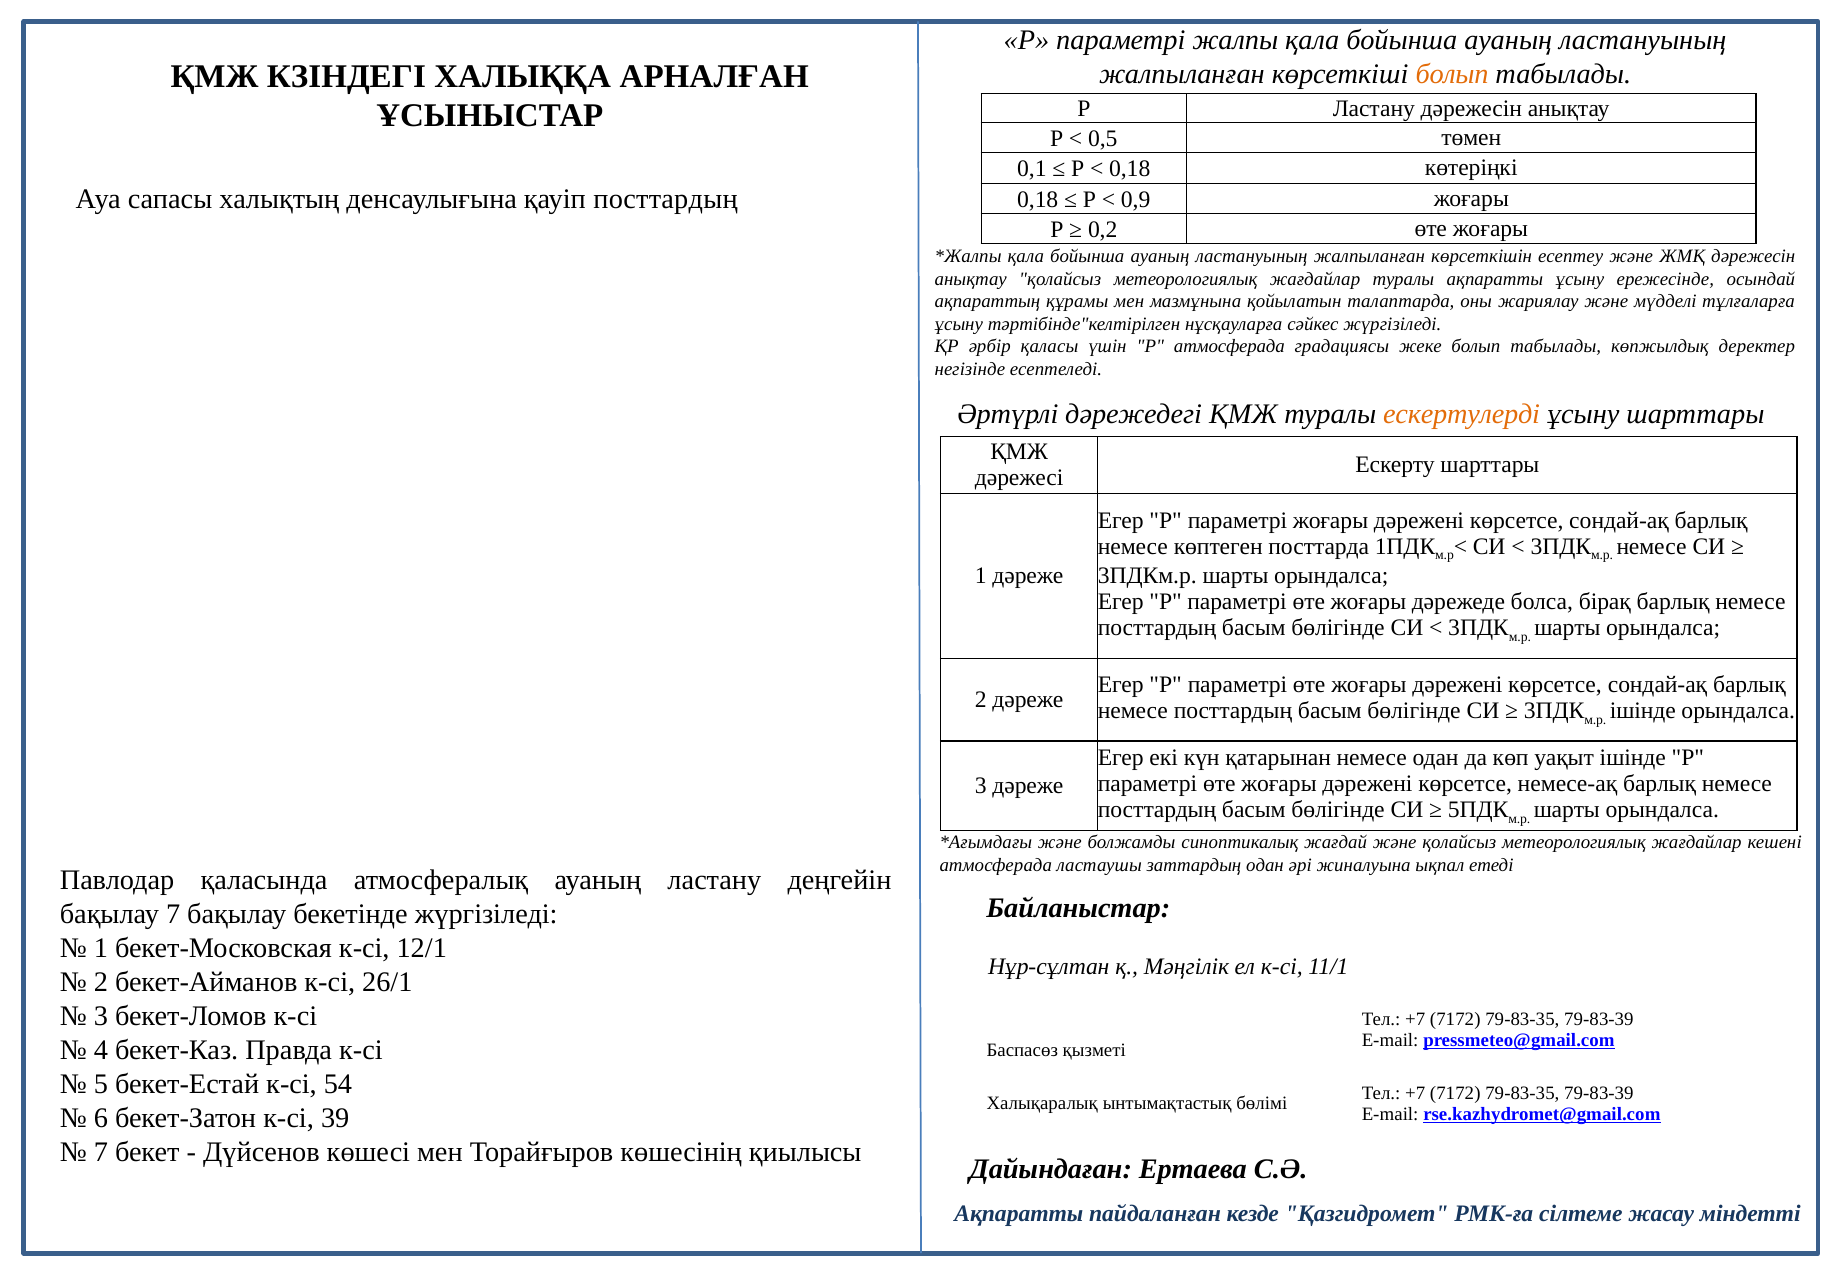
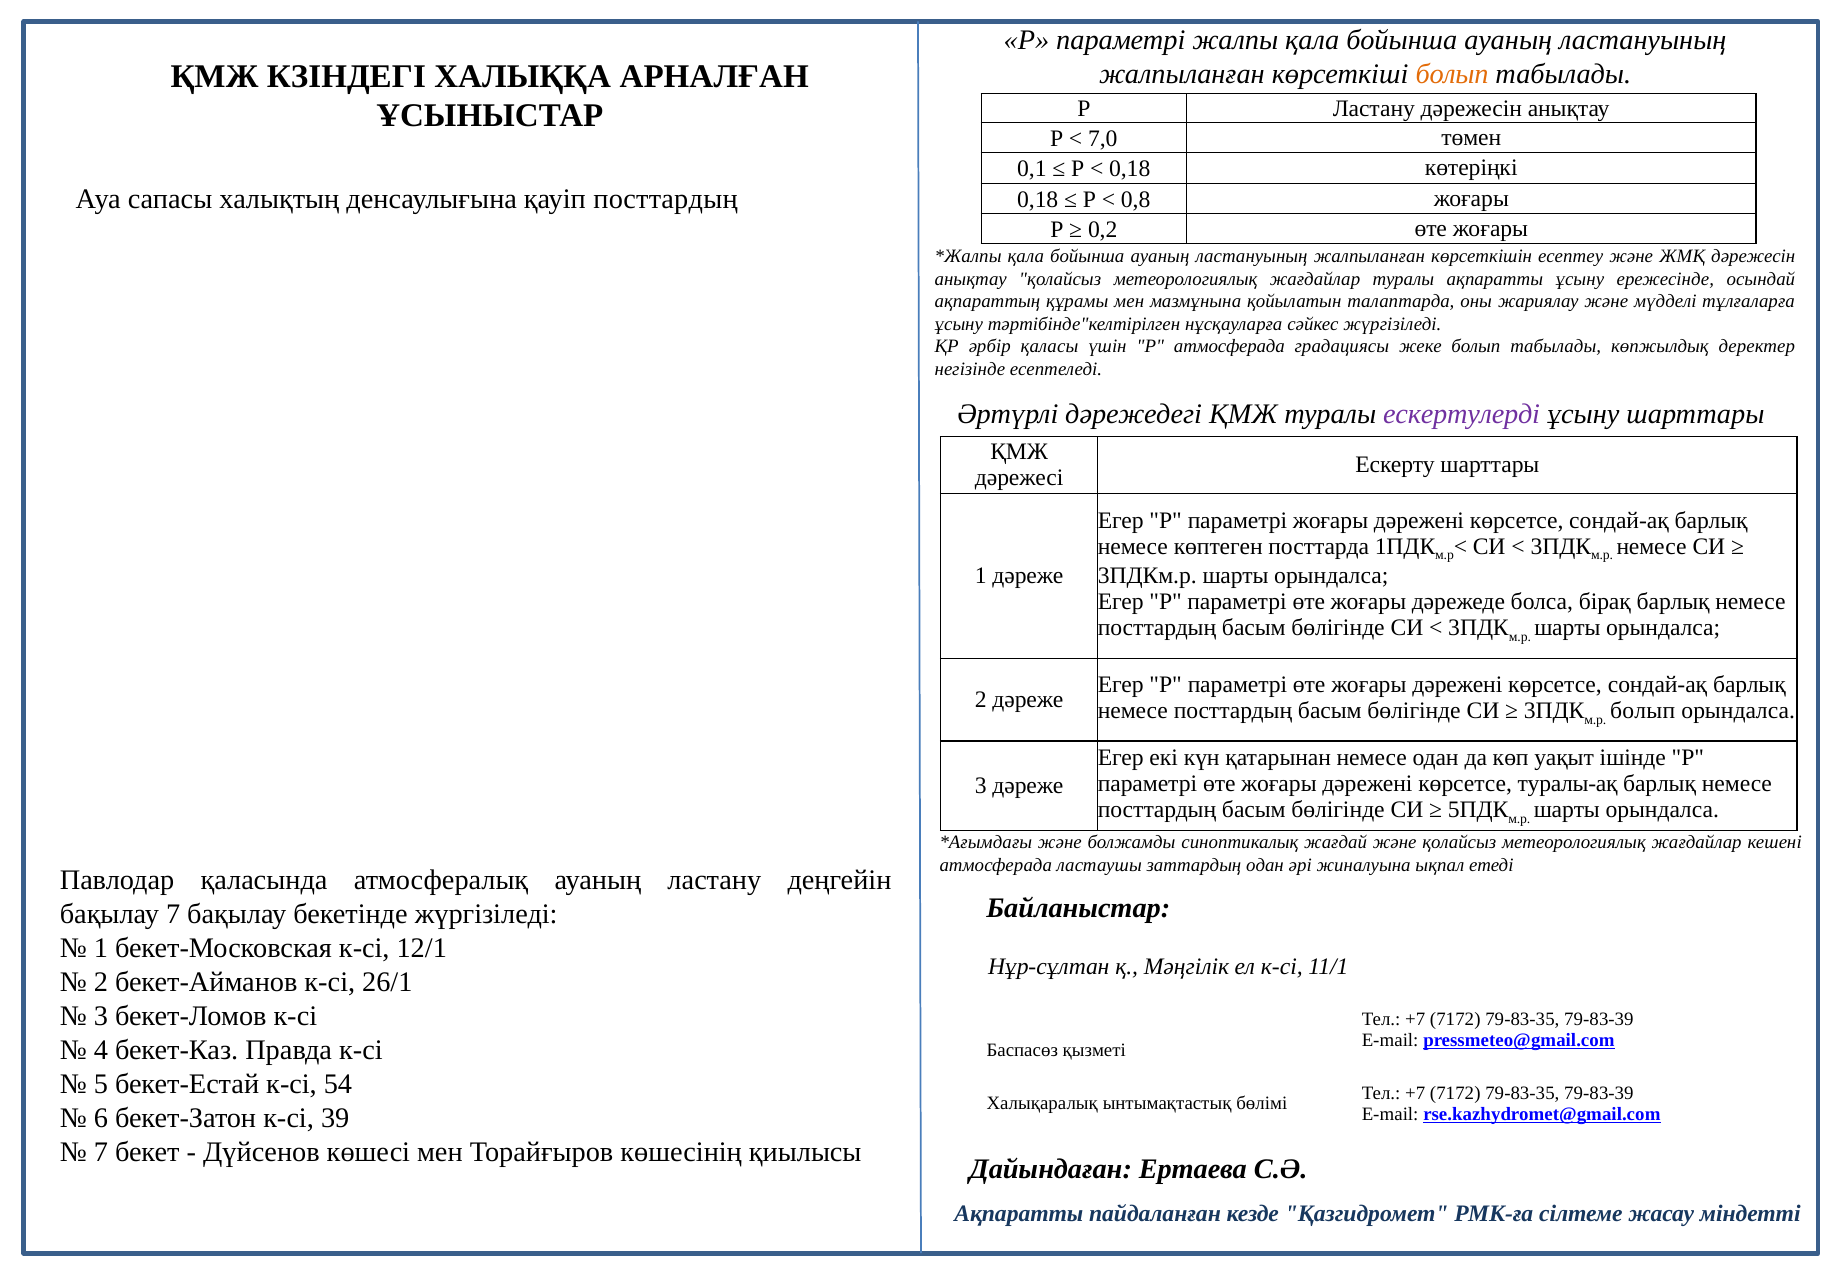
0,5: 0,5 -> 7,0
0,9: 0,9 -> 0,8
ескертулерді colour: orange -> purple
ішінде at (1643, 711): ішінде -> болып
немесе-ақ: немесе-ақ -> туралы-ақ
